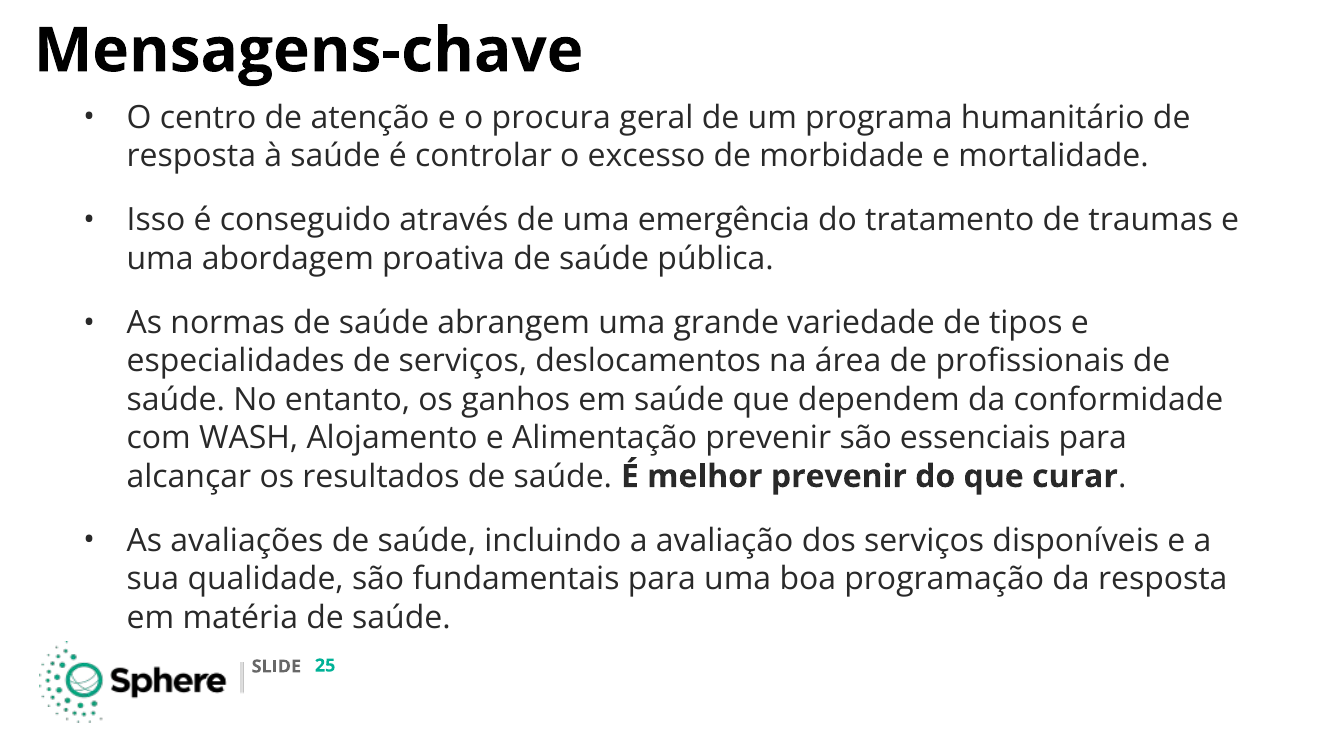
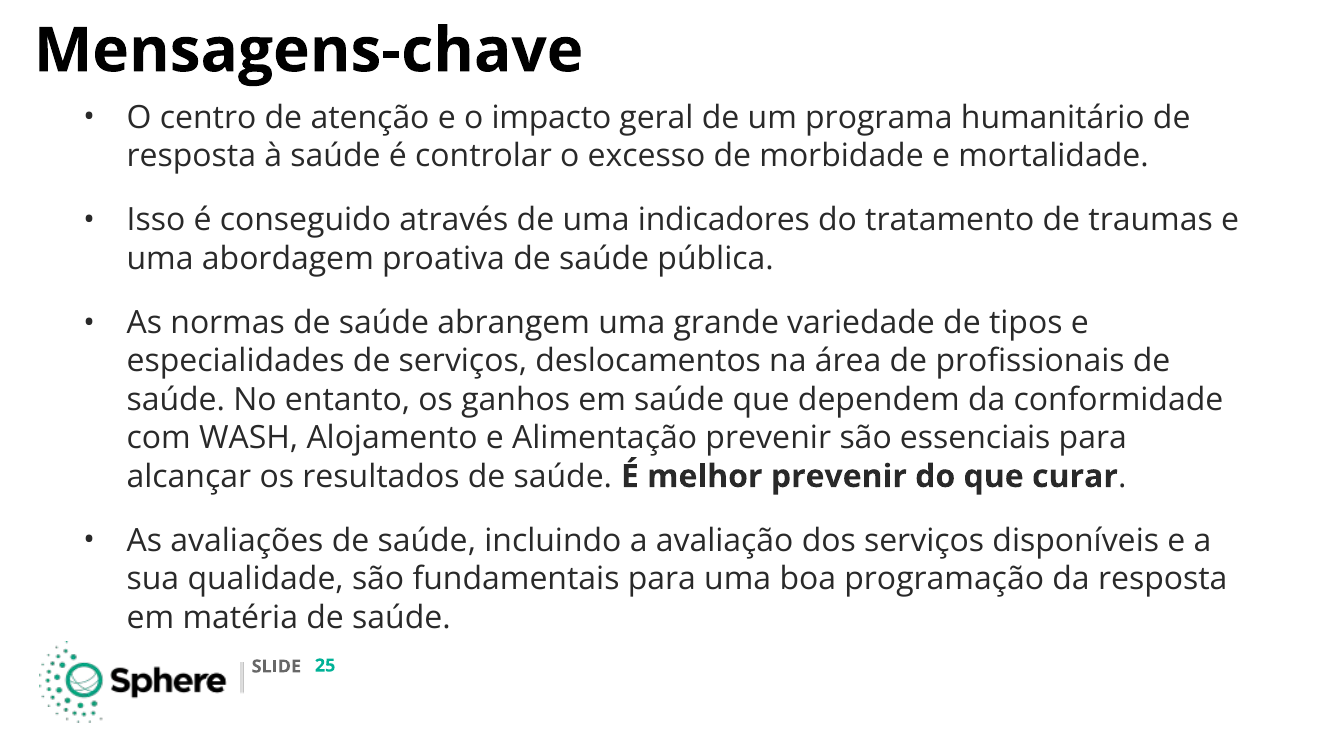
procura: procura -> impacto
emergência: emergência -> indicadores
